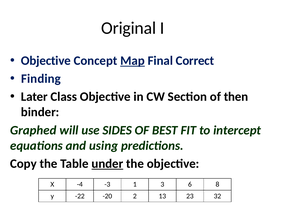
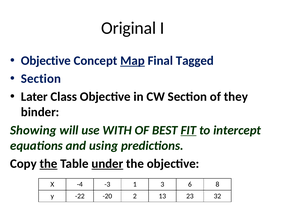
Correct: Correct -> Tagged
Finding at (41, 79): Finding -> Section
then: then -> they
Graphed: Graphed -> Showing
SIDES: SIDES -> WITH
FIT underline: none -> present
the at (49, 163) underline: none -> present
